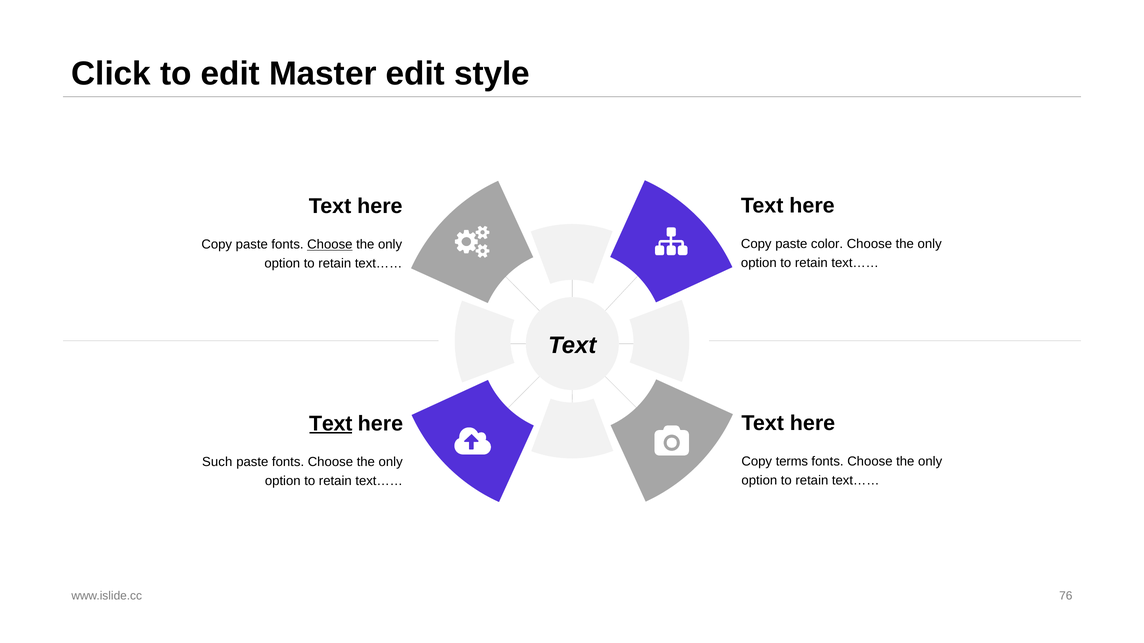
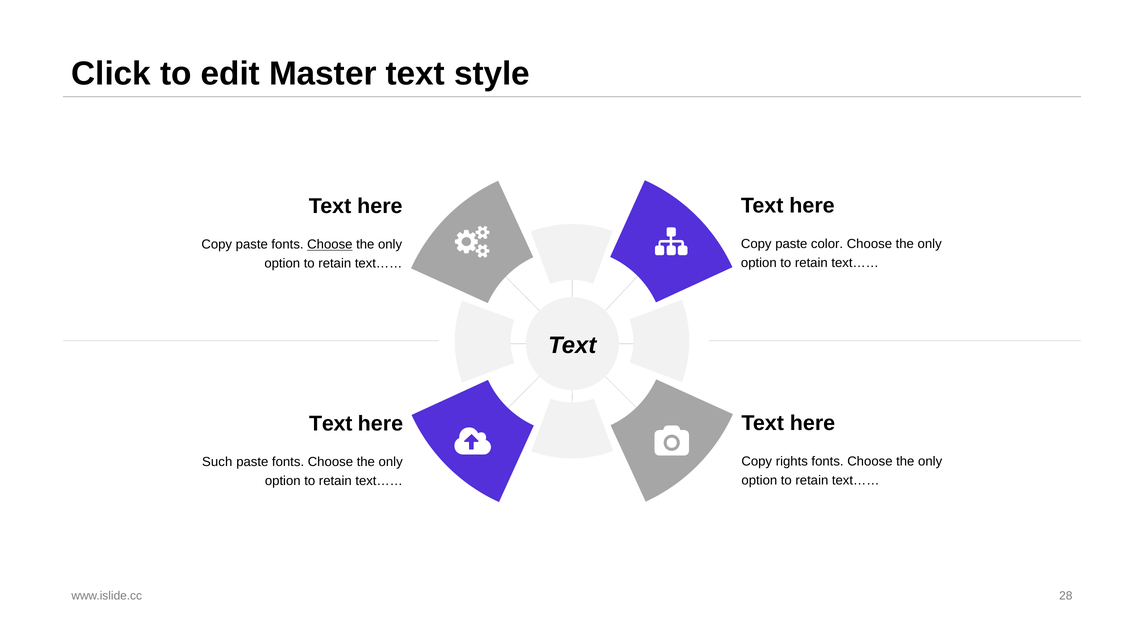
Master edit: edit -> text
Text at (331, 424) underline: present -> none
terms: terms -> rights
76: 76 -> 28
